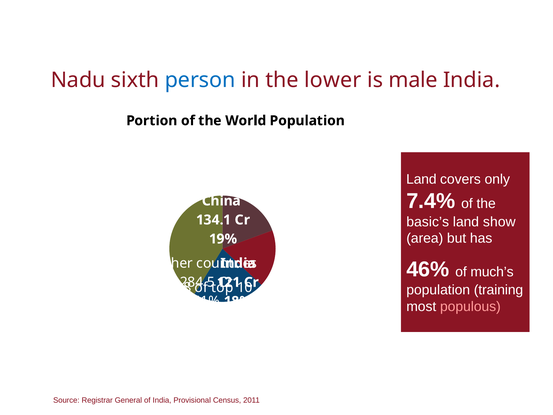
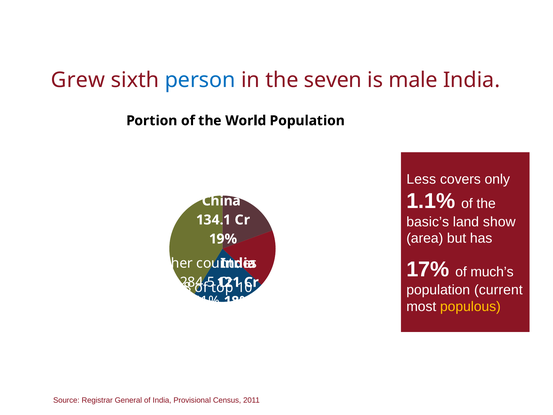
Nadu: Nadu -> Grew
lower: lower -> seven
Land at (421, 179): Land -> Less
7.4%: 7.4% -> 1.1%
46%: 46% -> 17%
training: training -> current
populous colour: pink -> yellow
